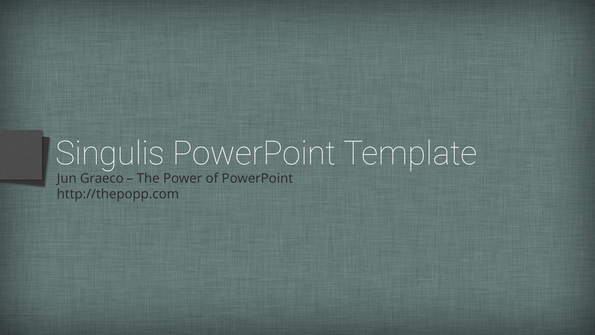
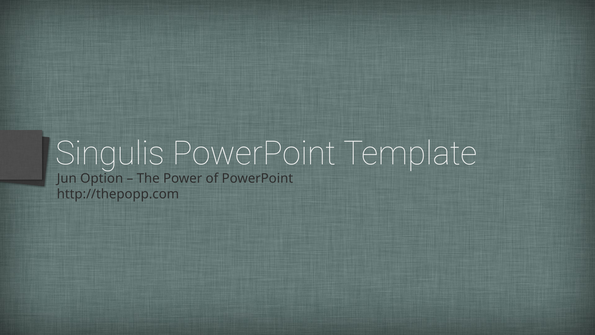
Graeco: Graeco -> Option
